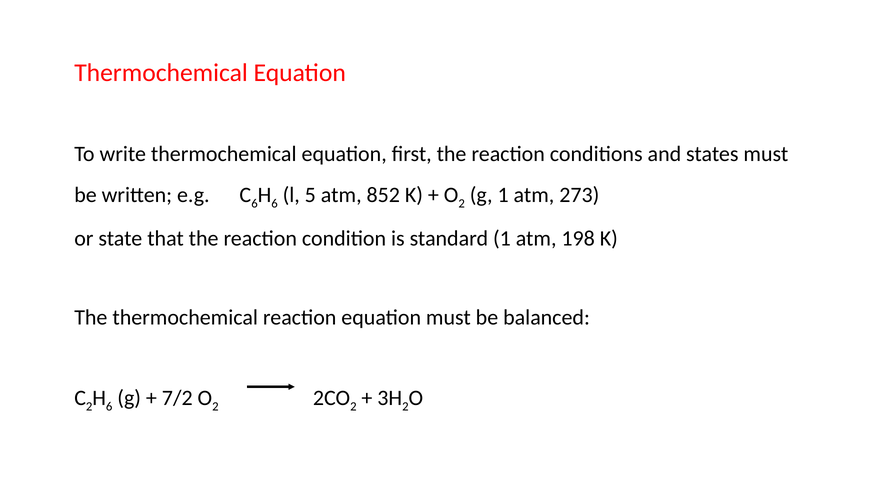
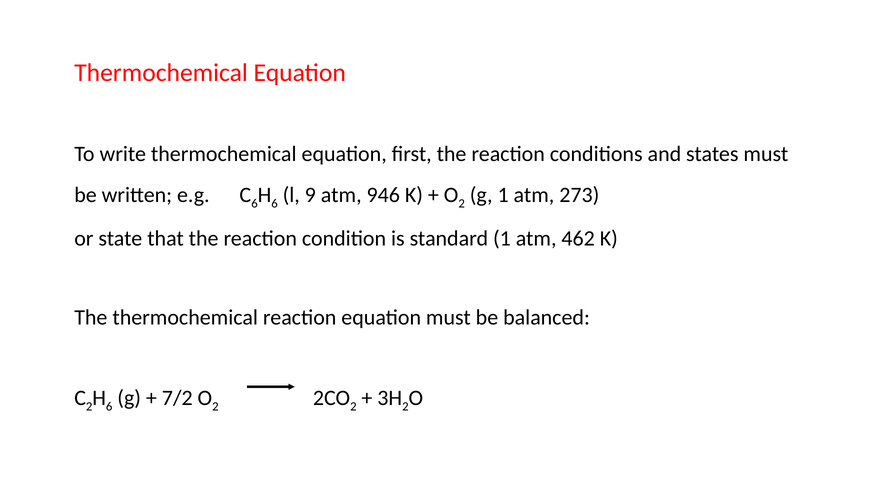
5: 5 -> 9
852: 852 -> 946
198: 198 -> 462
